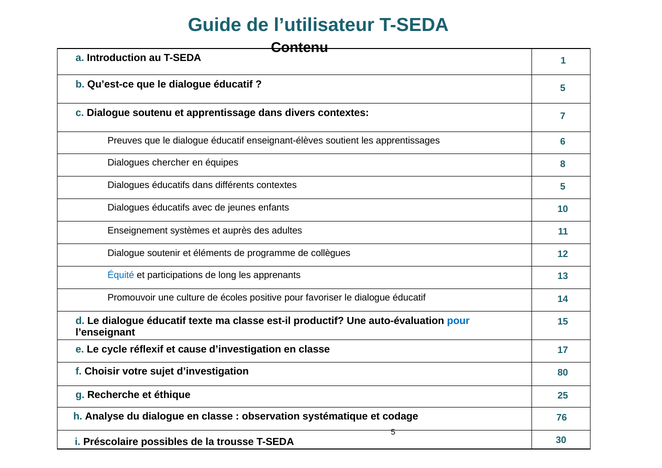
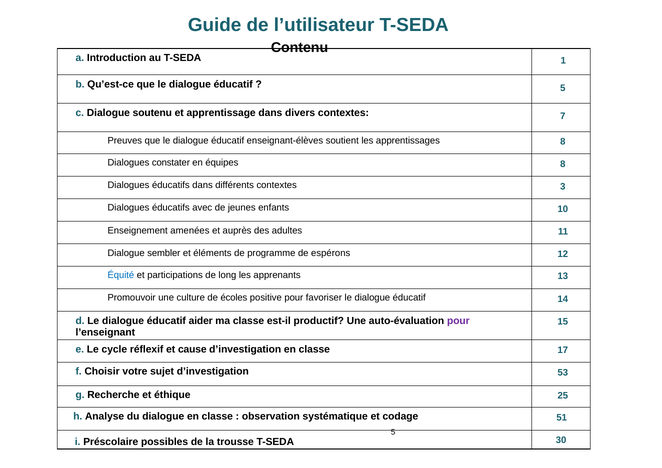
apprentissages 6: 6 -> 8
chercher: chercher -> constater
contextes 5: 5 -> 3
systèmes: systèmes -> amenées
soutenir: soutenir -> sembler
collègues: collègues -> espérons
texte: texte -> aider
pour at (458, 321) colour: blue -> purple
80: 80 -> 53
76: 76 -> 51
